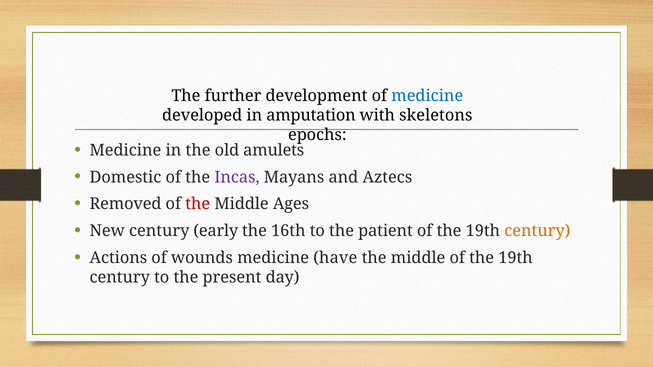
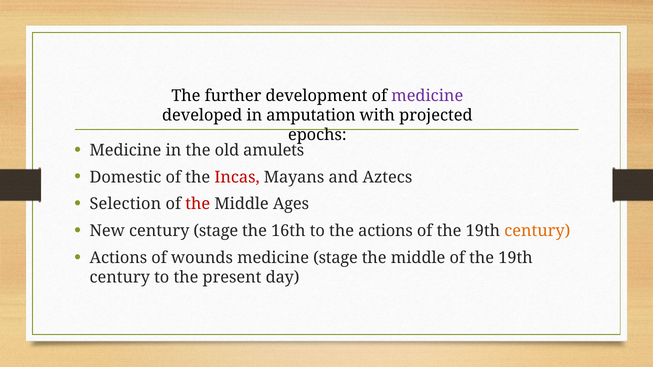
medicine at (427, 96) colour: blue -> purple
skeletons: skeletons -> projected
Incas colour: purple -> red
Removed: Removed -> Selection
century early: early -> stage
the patient: patient -> actions
medicine have: have -> stage
